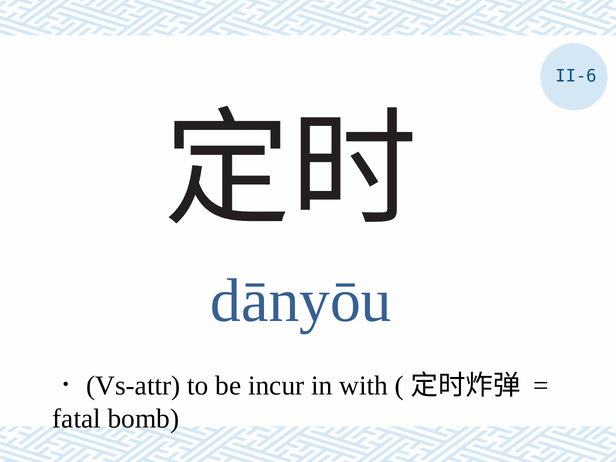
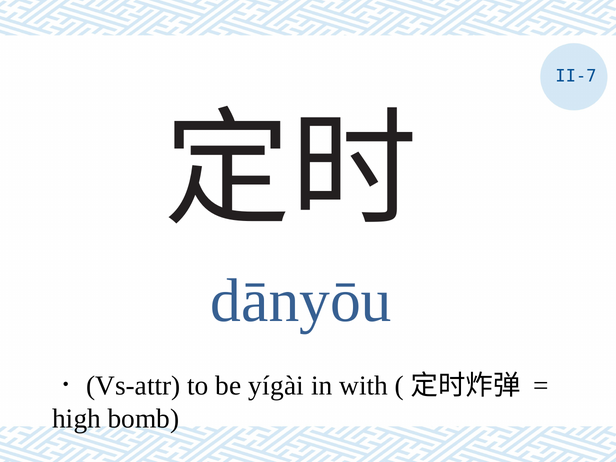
II-6: II-6 -> II-7
incur: incur -> yígài
fatal: fatal -> high
